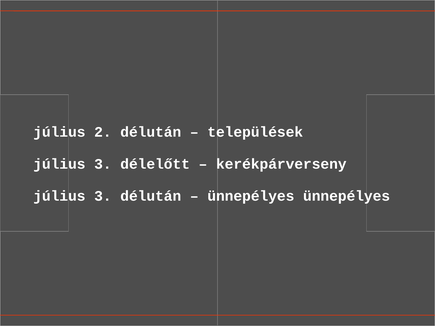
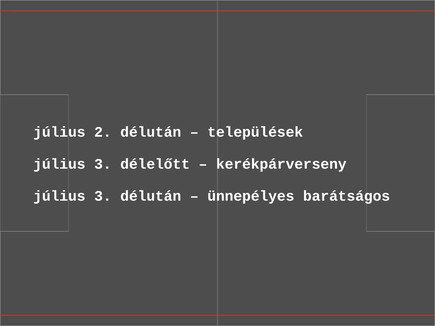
ünnepélyes ünnepélyes: ünnepélyes -> barátságos
